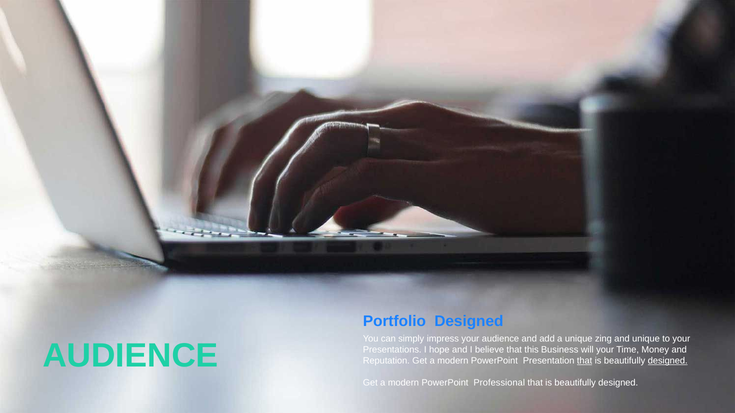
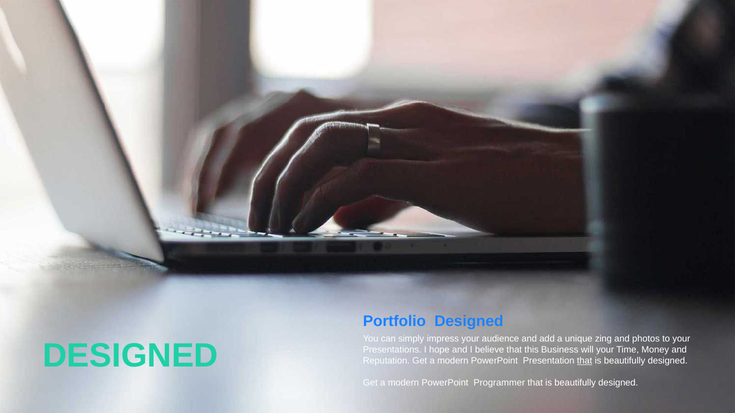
and unique: unique -> photos
AUDIENCE at (130, 356): AUDIENCE -> DESIGNED
designed at (668, 361) underline: present -> none
Professional: Professional -> Programmer
